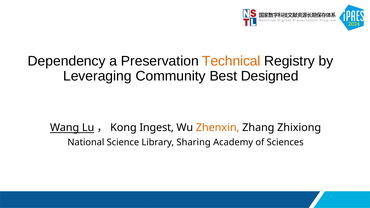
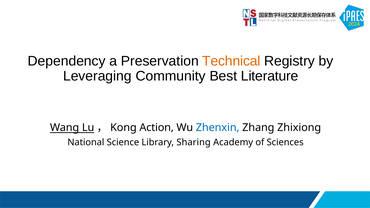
Designed: Designed -> Literature
Ingest: Ingest -> Action
Zhenxin colour: orange -> blue
